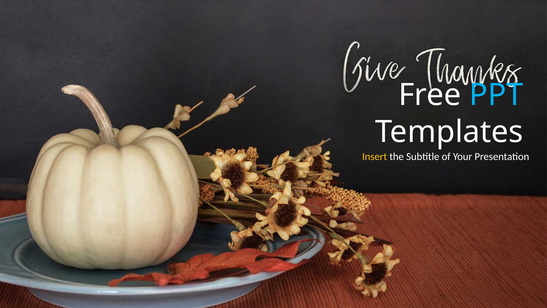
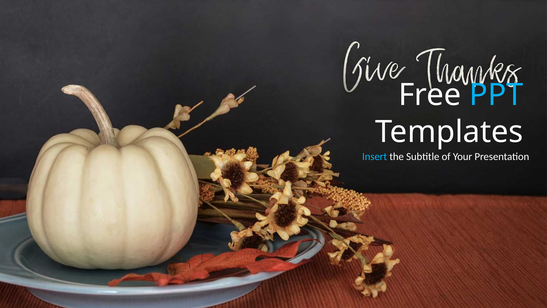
Insert colour: yellow -> light blue
